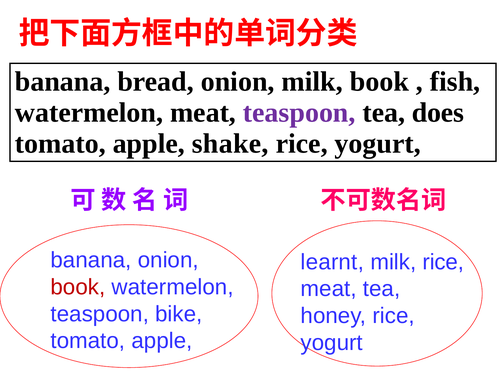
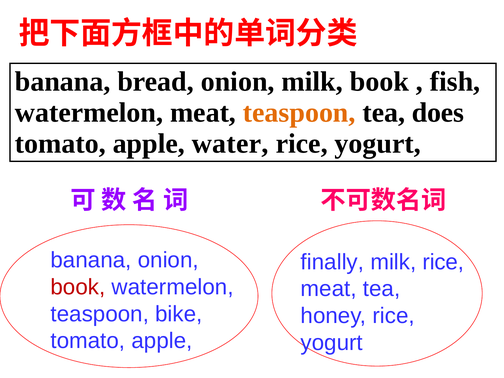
teaspoon at (299, 113) colour: purple -> orange
shake: shake -> water
learnt: learnt -> finally
